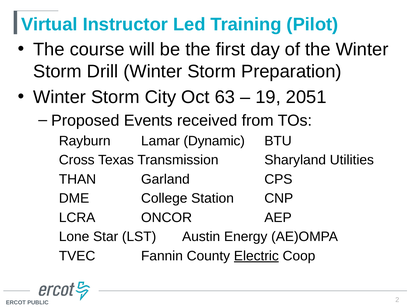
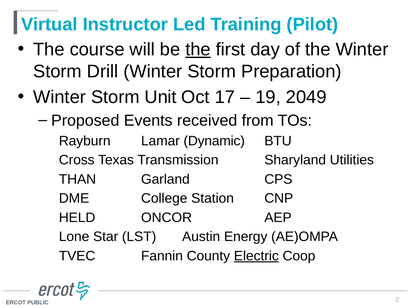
the at (198, 50) underline: none -> present
City: City -> Unit
63: 63 -> 17
2051: 2051 -> 2049
LCRA: LCRA -> HELD
